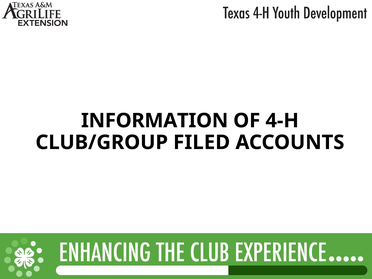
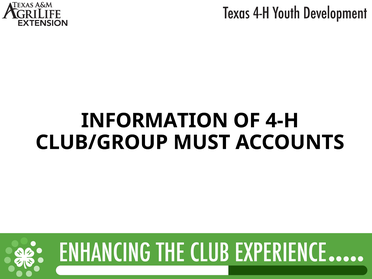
FILED: FILED -> MUST
